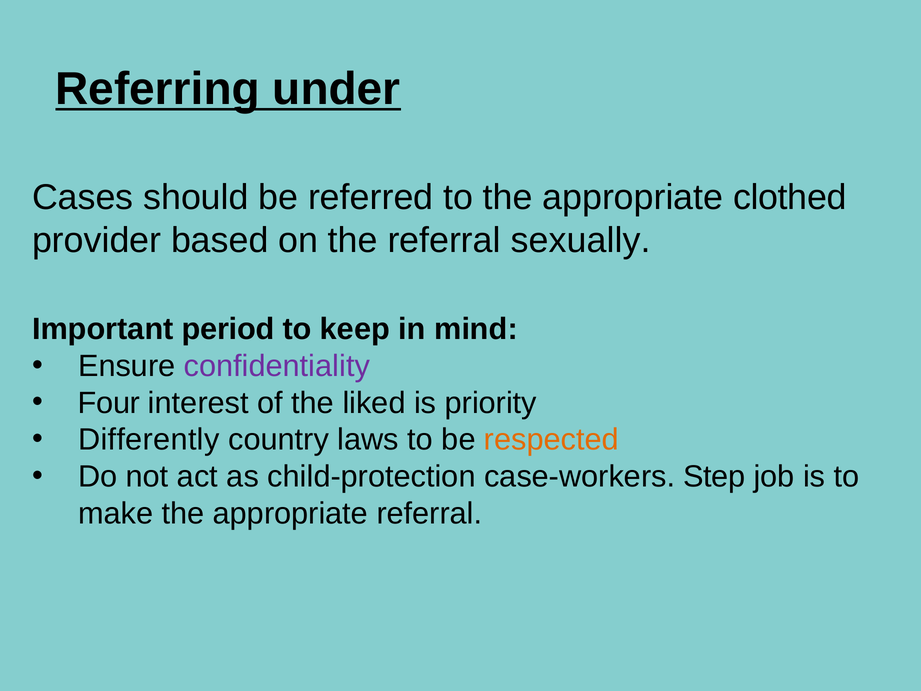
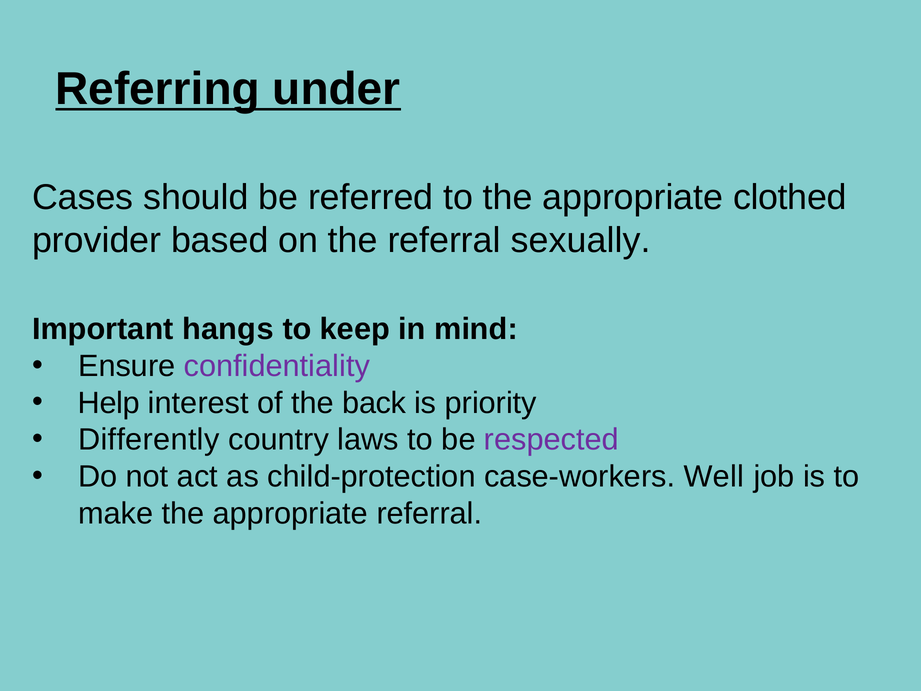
period: period -> hangs
Four: Four -> Help
liked: liked -> back
respected colour: orange -> purple
Step: Step -> Well
